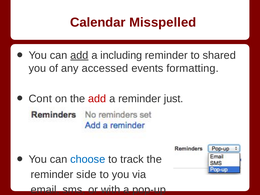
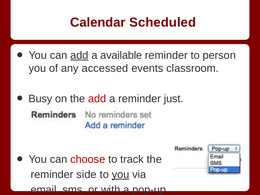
Misspelled: Misspelled -> Scheduled
including: including -> available
shared: shared -> person
formatting: formatting -> classroom
Cont: Cont -> Busy
choose colour: blue -> red
you at (121, 175) underline: none -> present
